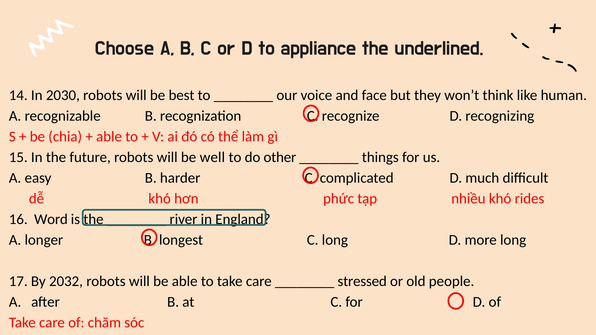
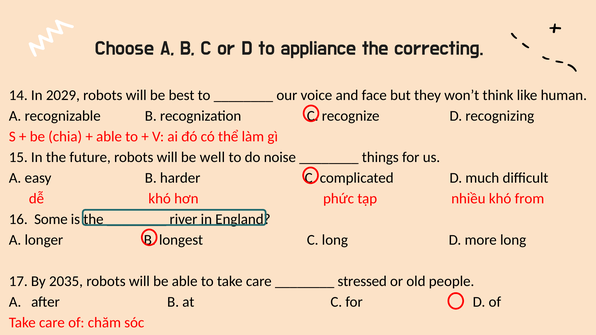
underlined: underlined -> correcting
2030: 2030 -> 2029
other: other -> noise
rides: rides -> from
Word: Word -> Some
2032: 2032 -> 2035
